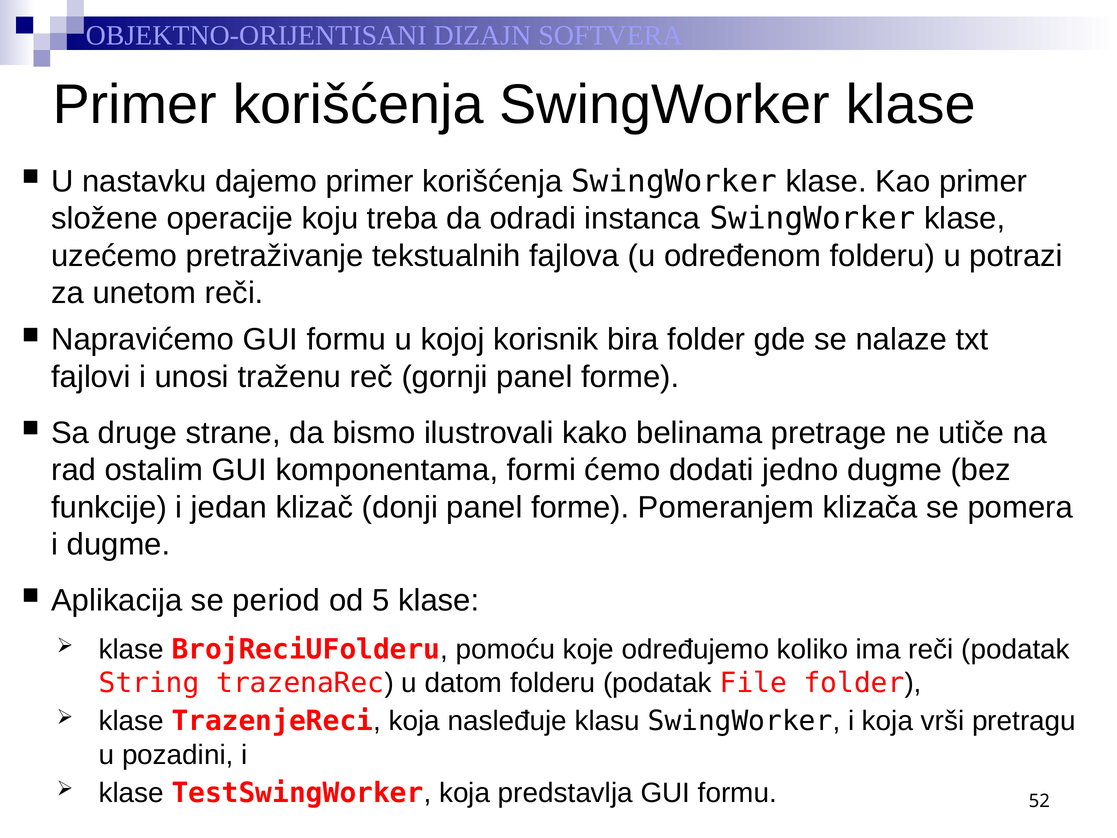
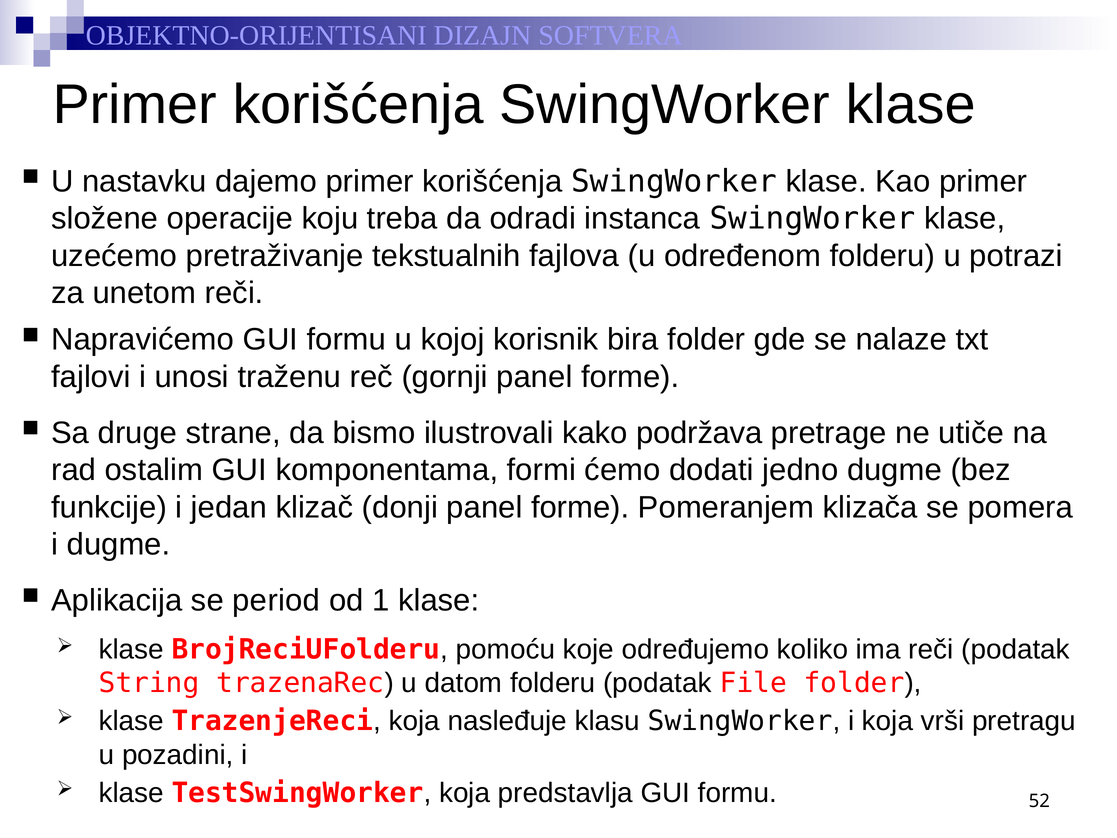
belinama: belinama -> podržava
5: 5 -> 1
